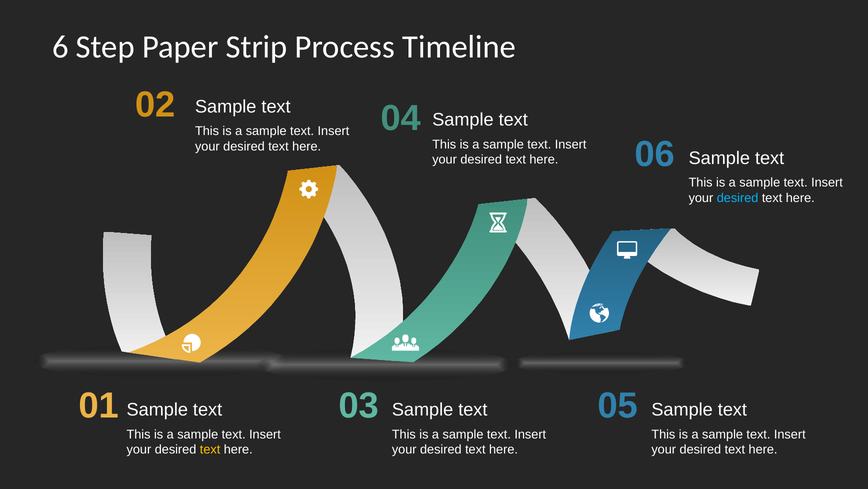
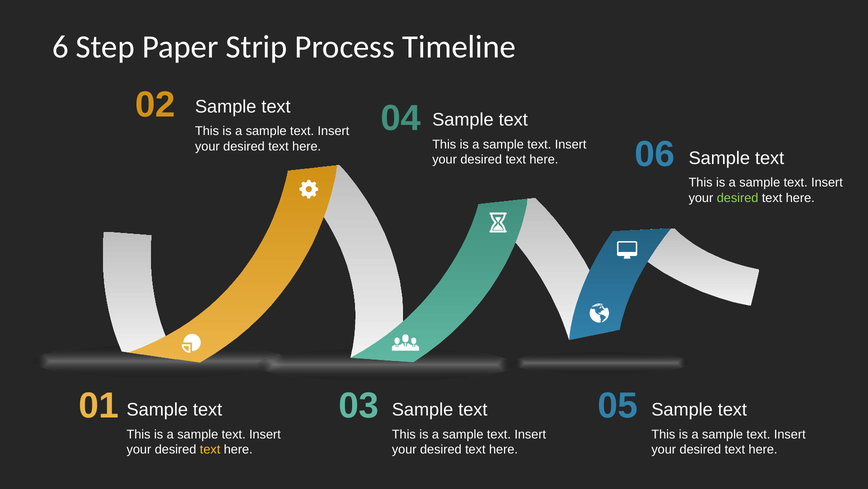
desired at (738, 198) colour: light blue -> light green
